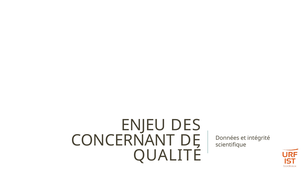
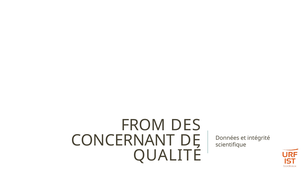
ENJEU: ENJEU -> FROM
